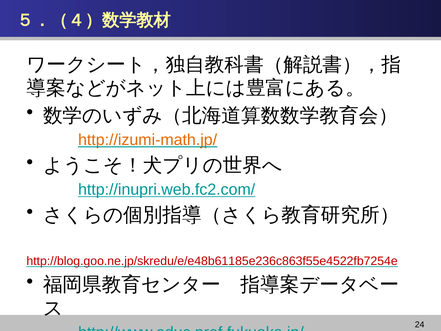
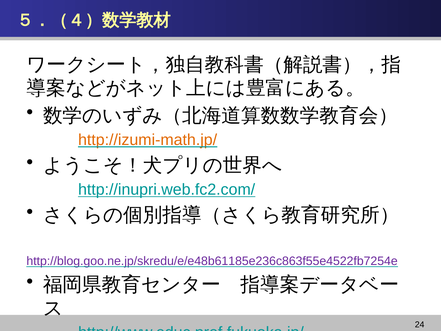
http://blog.goo.ne.jp/skredu/e/e48b61185e236c863f55e4522fb7254e colour: red -> purple
